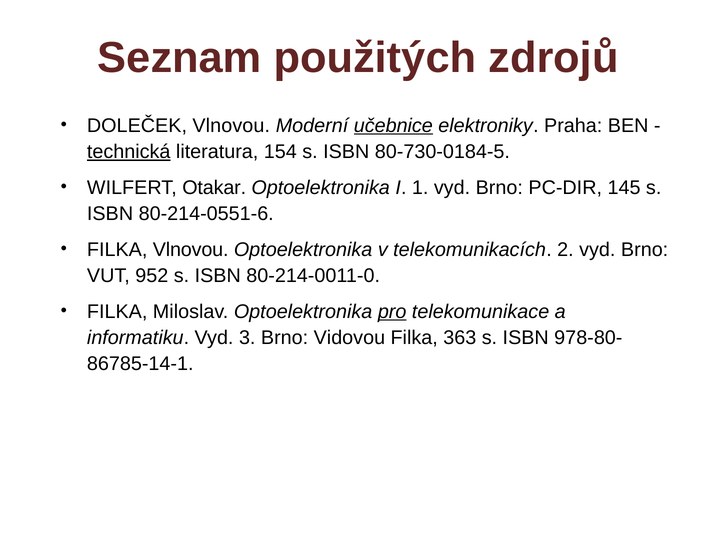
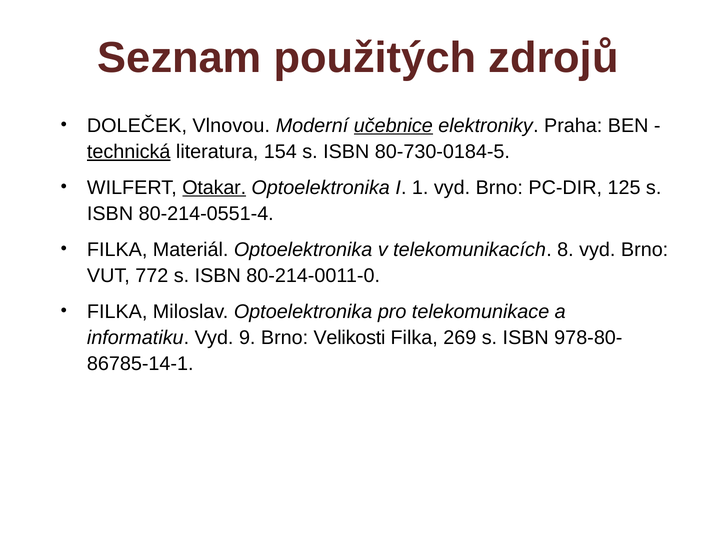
Otakar underline: none -> present
145: 145 -> 125
80-214-0551-6: 80-214-0551-6 -> 80-214-0551-4
FILKA Vlnovou: Vlnovou -> Materiál
2: 2 -> 8
952: 952 -> 772
pro underline: present -> none
3: 3 -> 9
Vidovou: Vidovou -> Velikosti
363: 363 -> 269
